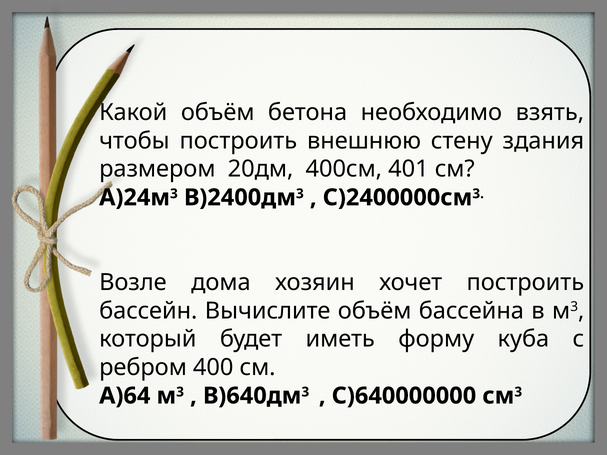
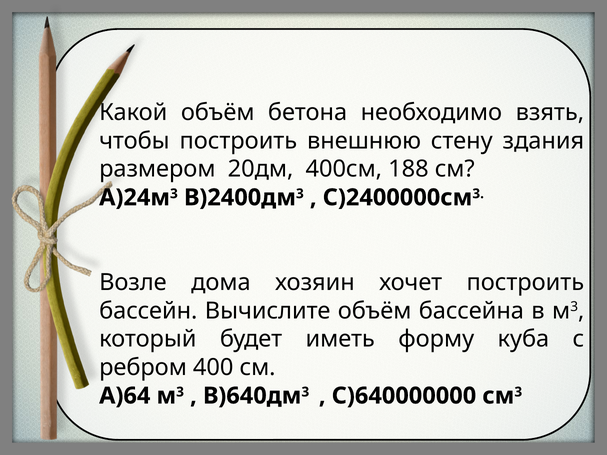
401: 401 -> 188
